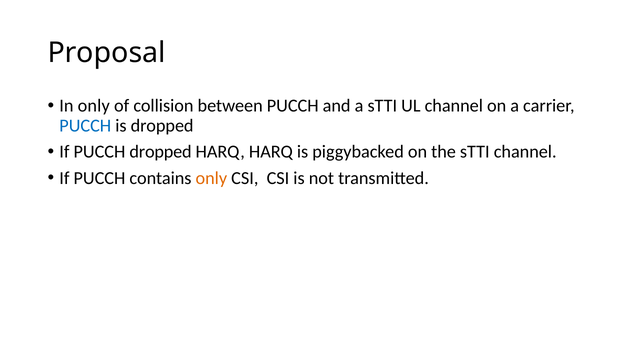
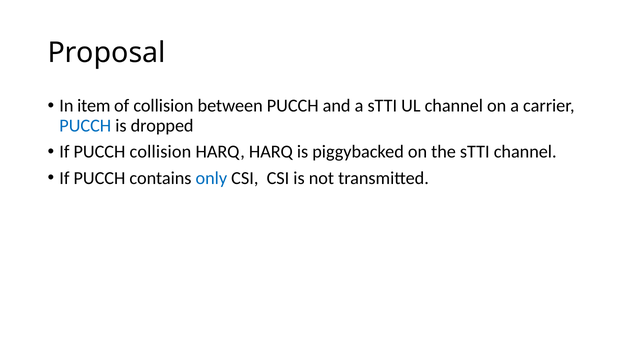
In only: only -> item
PUCCH dropped: dropped -> collision
only at (211, 178) colour: orange -> blue
